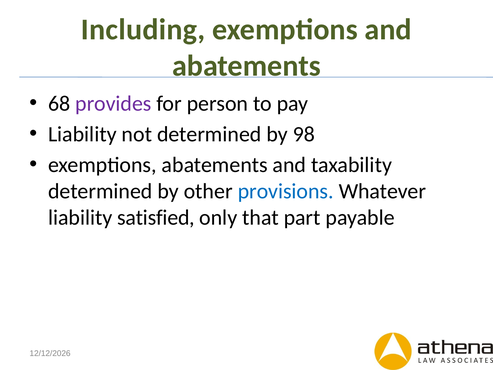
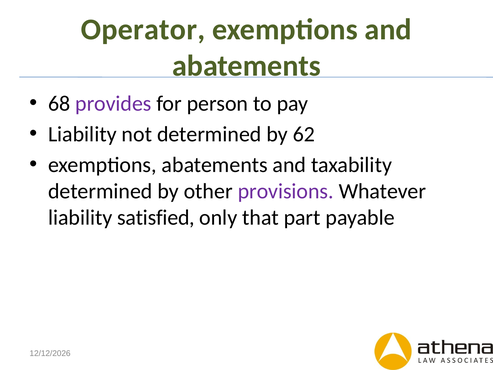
Including: Including -> Operator
98: 98 -> 62
provisions colour: blue -> purple
